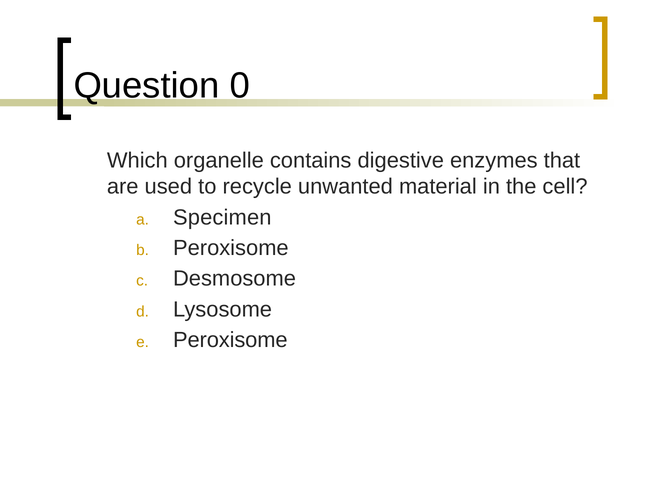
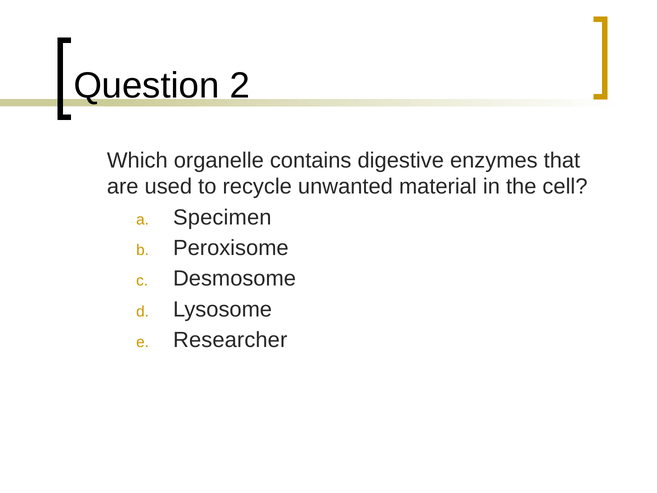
0: 0 -> 2
Peroxisome at (230, 340): Peroxisome -> Researcher
